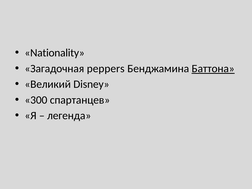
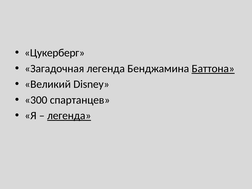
Nationality: Nationality -> Цукерберг
Загадочная peppers: peppers -> легенда
легенда at (69, 116) underline: none -> present
